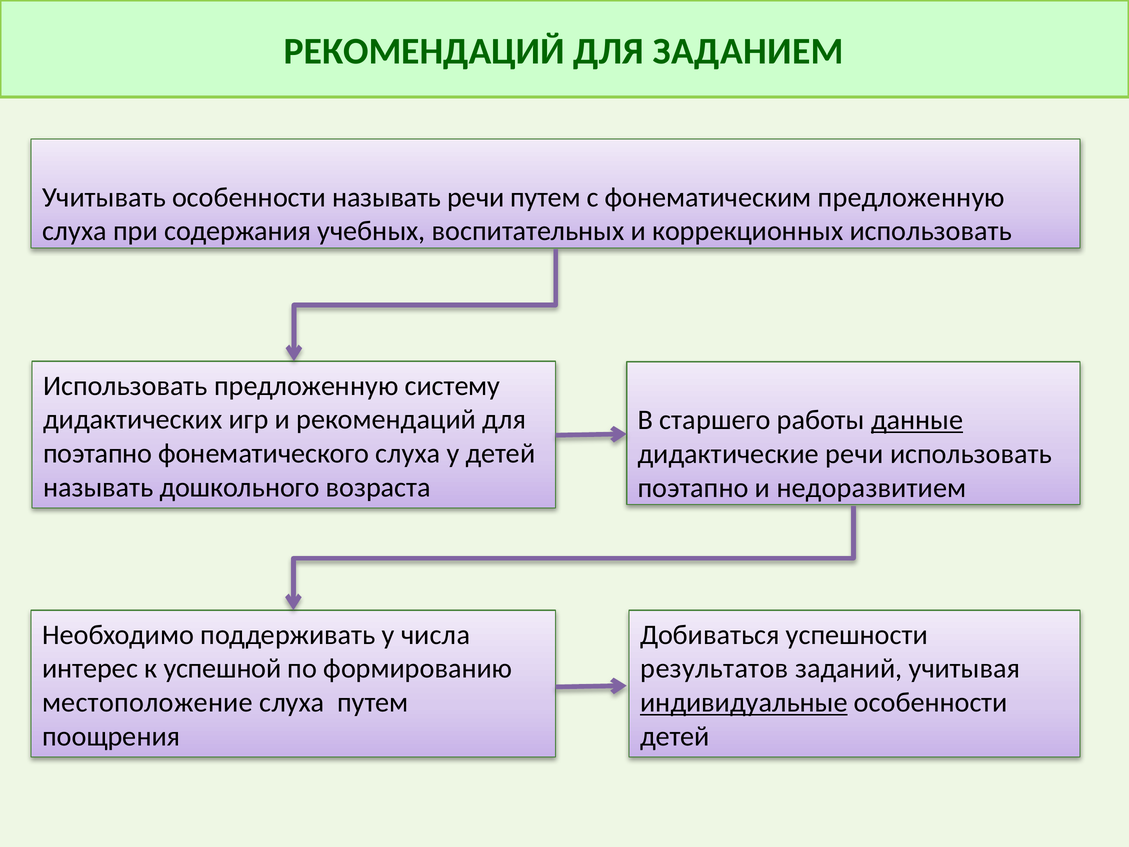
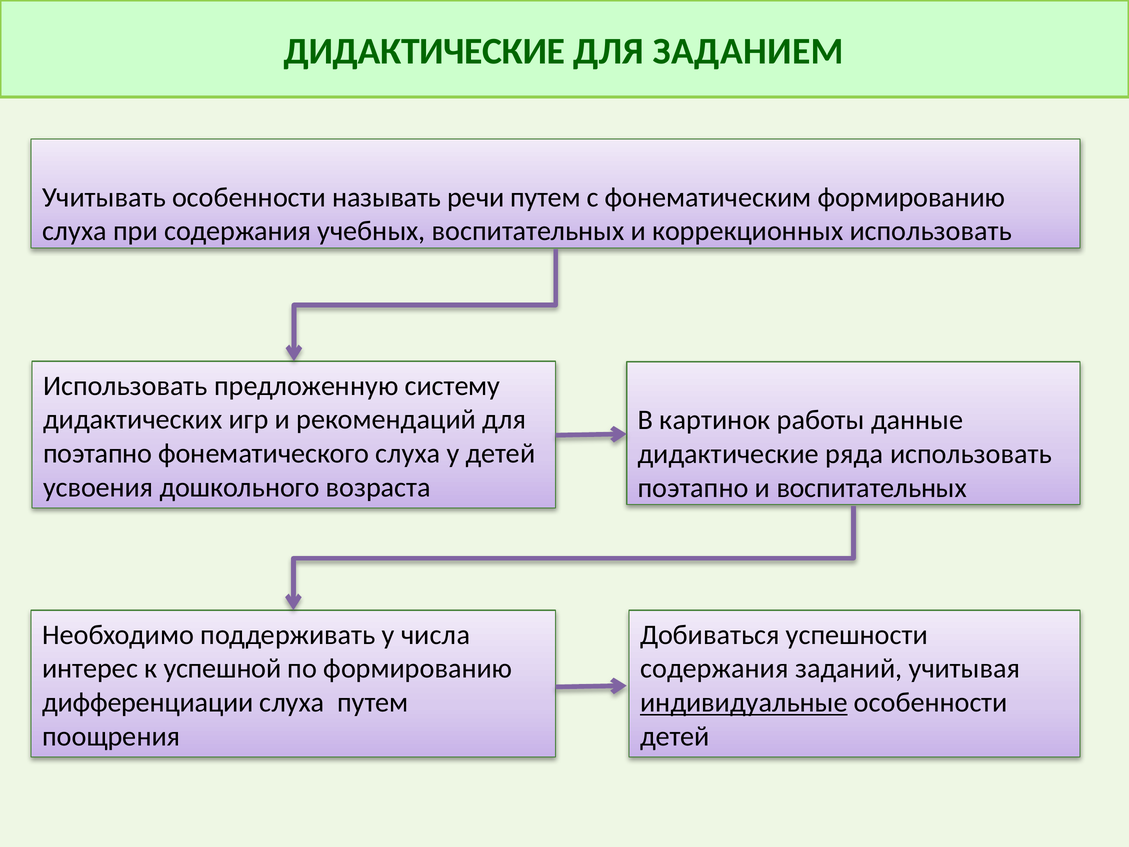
РЕКОМЕНДАЦИЙ at (424, 51): РЕКОМЕНДАЦИЙ -> ДИДАКТИЧЕСКИЕ
фонематическим предложенную: предложенную -> формированию
старшего: старшего -> картинок
данные underline: present -> none
дидактические речи: речи -> ряда
называть at (98, 487): называть -> усвоения
недоразвитием at (871, 488): недоразвитием -> воспитательных
результатов at (714, 668): результатов -> содержания
местоположение: местоположение -> дифференциации
